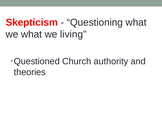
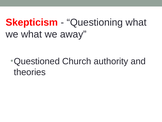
living: living -> away
